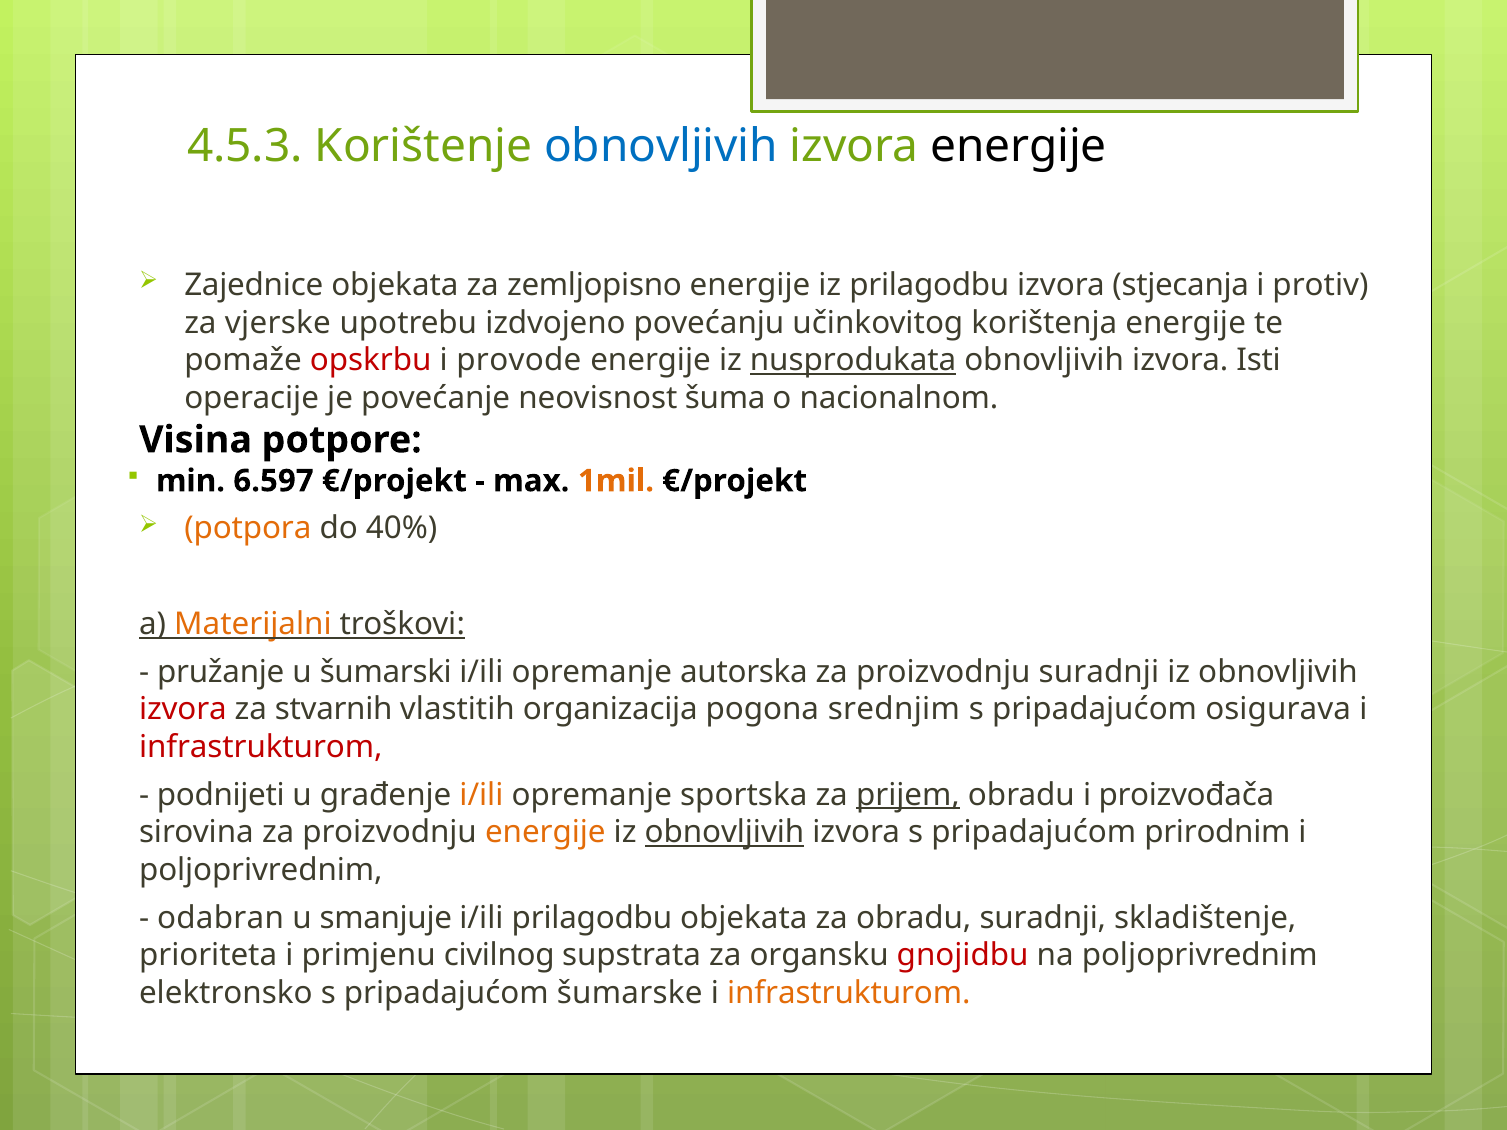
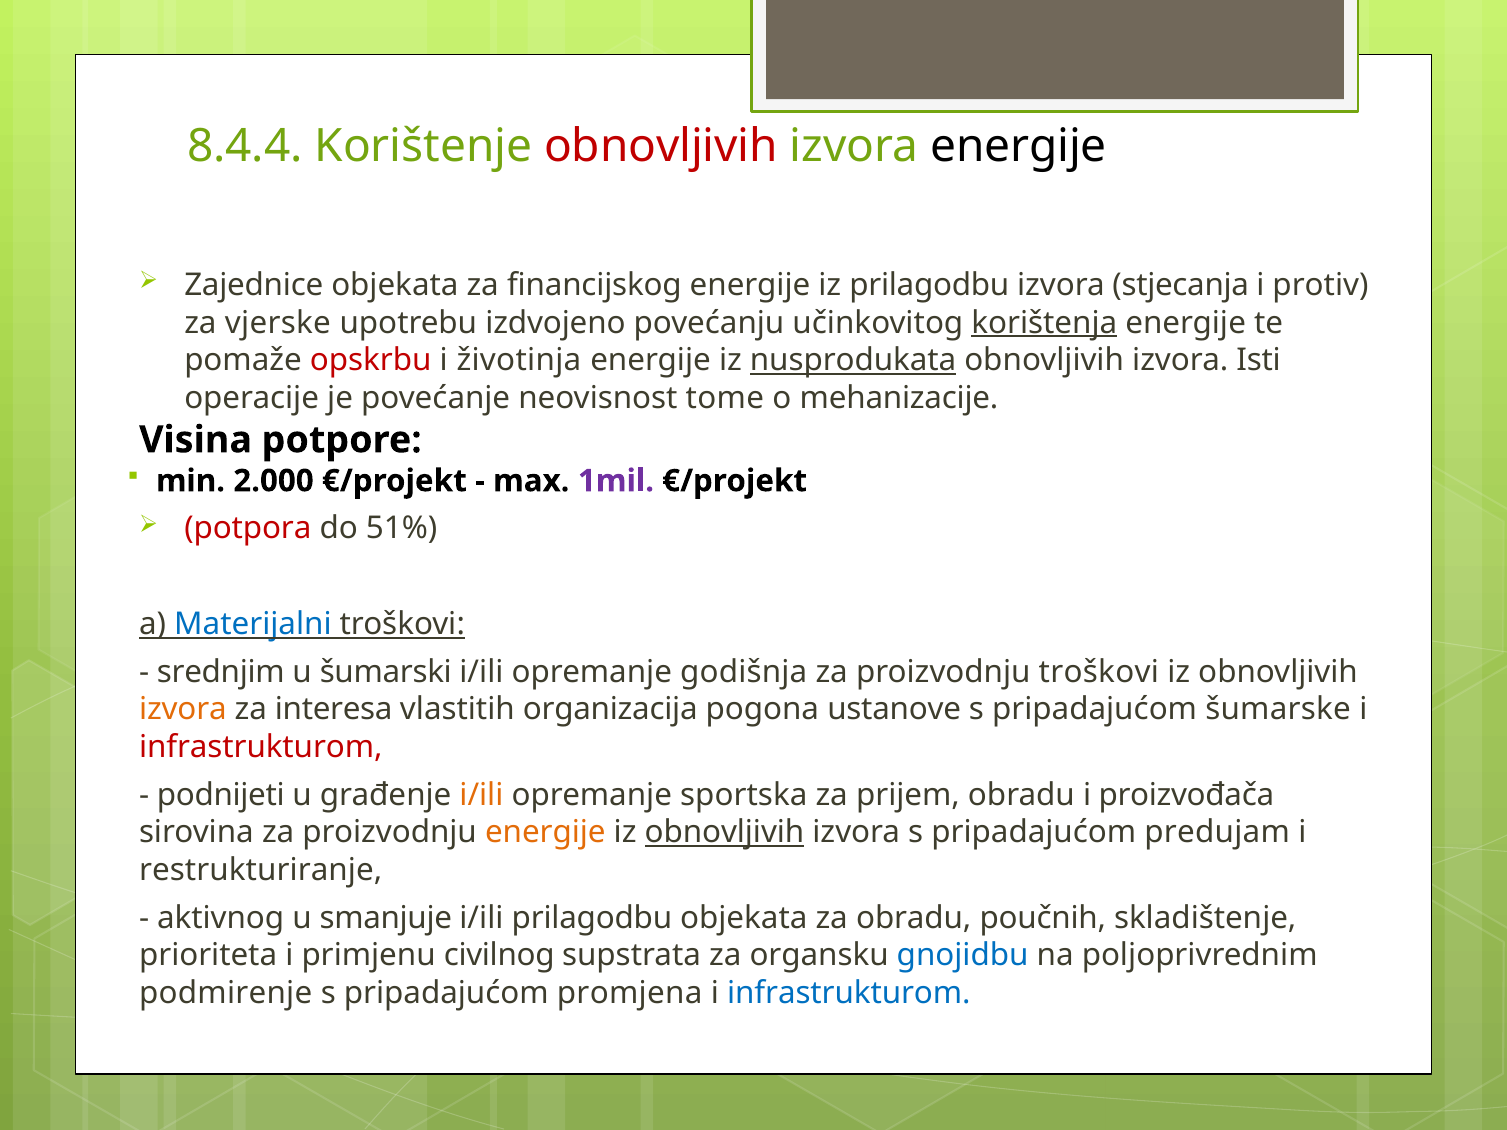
4.5.3: 4.5.3 -> 8.4.4
obnovljivih at (661, 146) colour: blue -> red
zemljopisno: zemljopisno -> financijskog
korištenja underline: none -> present
provode: provode -> životinja
šuma: šuma -> tome
nacionalnom: nacionalnom -> mehanizacije
6.597: 6.597 -> 2.000
1mil colour: orange -> purple
potpora colour: orange -> red
40%: 40% -> 51%
Materijalni colour: orange -> blue
pružanje: pružanje -> srednjim
autorska: autorska -> godišnja
proizvodnju suradnji: suradnji -> troškovi
izvora at (183, 710) colour: red -> orange
stvarnih: stvarnih -> interesa
srednjim: srednjim -> ustanove
osigurava: osigurava -> šumarske
prijem underline: present -> none
prirodnim: prirodnim -> predujam
poljoprivrednim at (261, 870): poljoprivrednim -> restrukturiranje
odabran: odabran -> aktivnog
obradu suradnji: suradnji -> poučnih
gnojidbu colour: red -> blue
elektronsko: elektronsko -> podmirenje
šumarske: šumarske -> promjena
infrastrukturom at (849, 993) colour: orange -> blue
